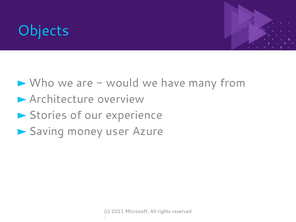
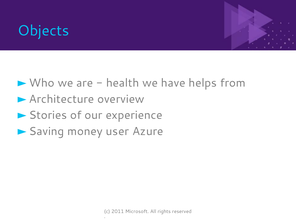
would: would -> health
many: many -> helps
